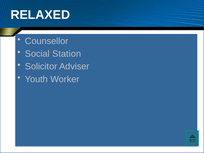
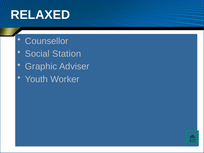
Solicitor: Solicitor -> Graphic
